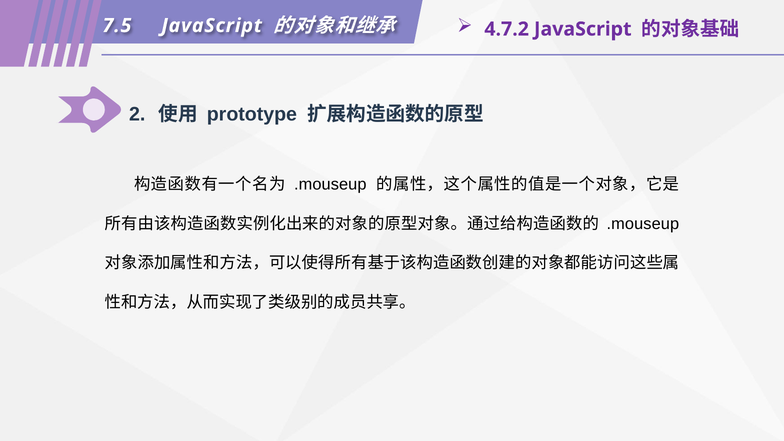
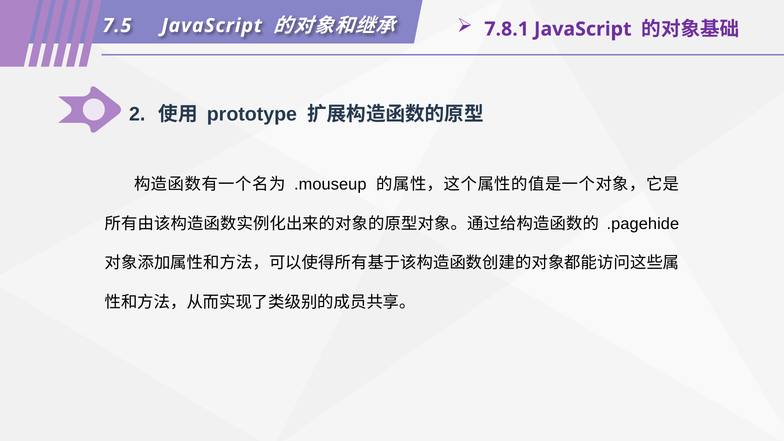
4.7.2: 4.7.2 -> 7.8.1
.mouseup at (643, 224): .mouseup -> .pagehide
